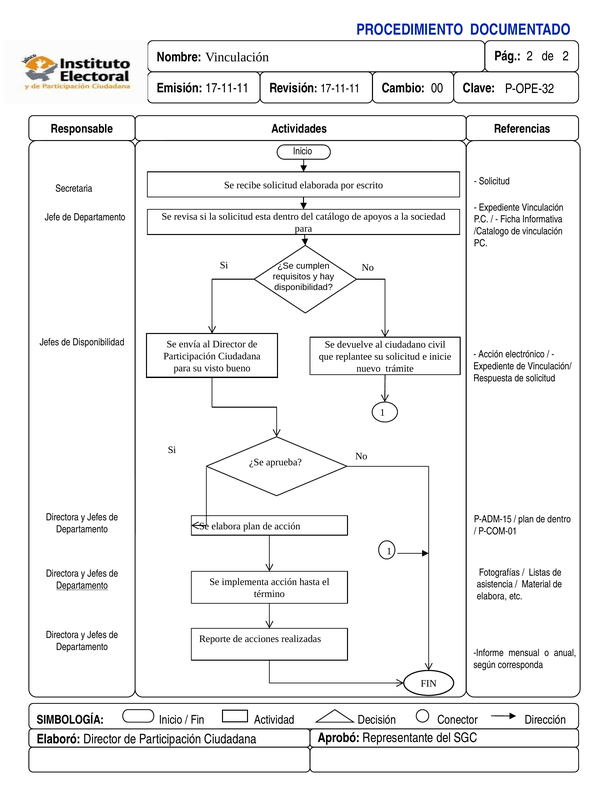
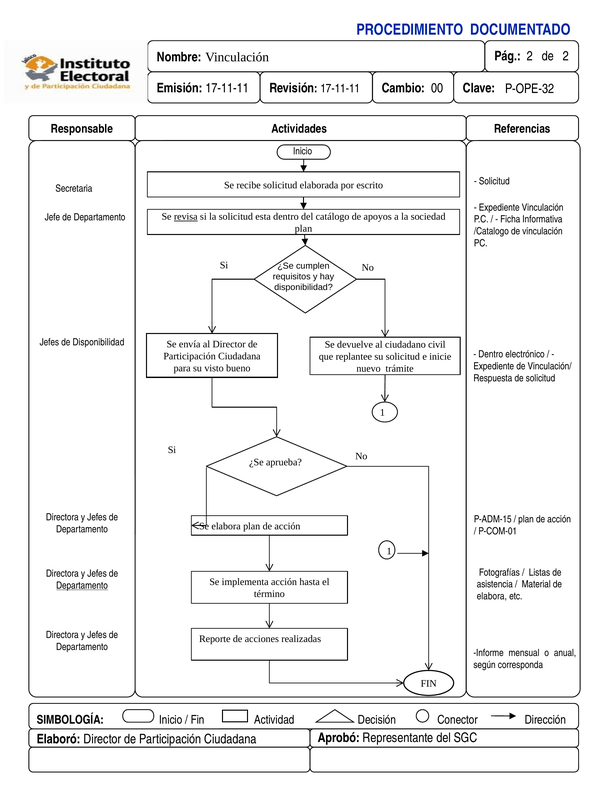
revisa underline: none -> present
para at (303, 228): para -> plan
Acción at (491, 354): Acción -> Dentro
dentro at (559, 519): dentro -> acción
